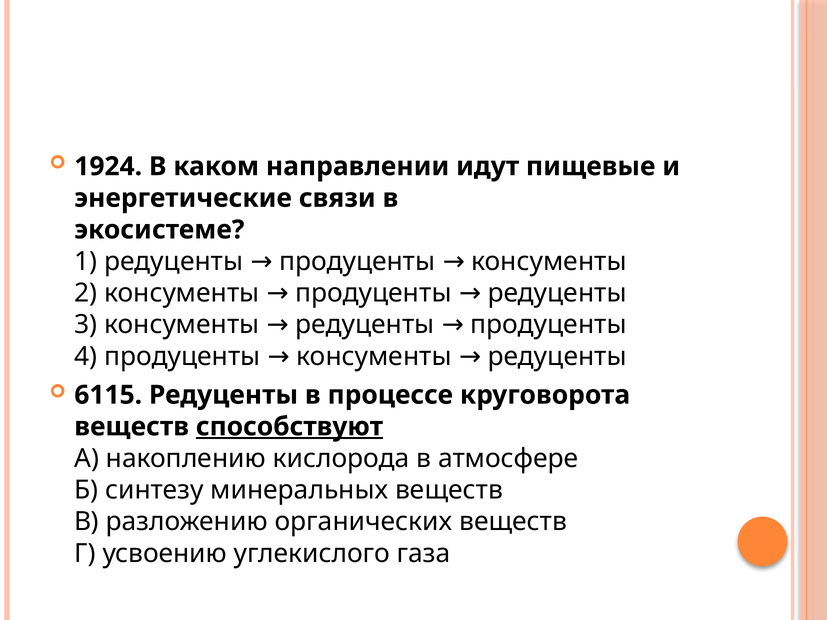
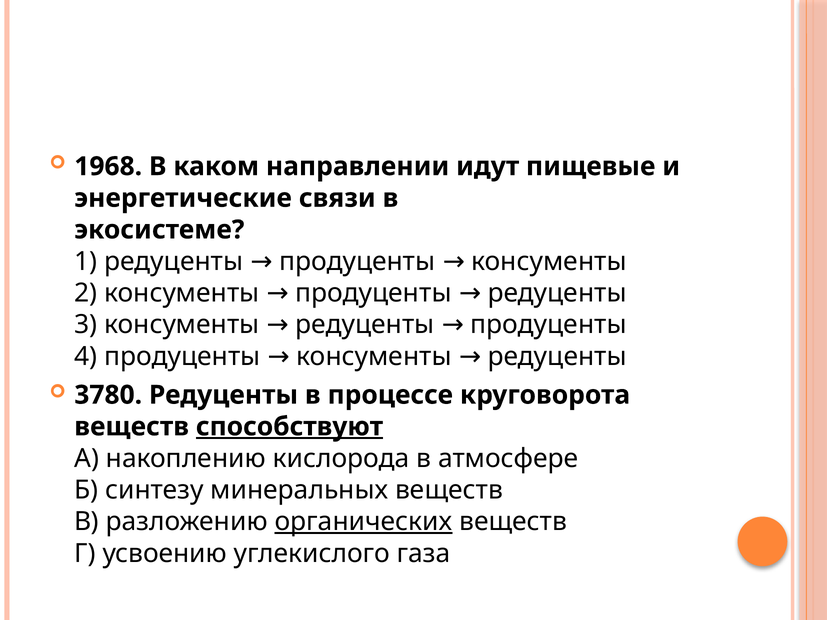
1924: 1924 -> 1968
6115: 6115 -> 3780
органических underline: none -> present
